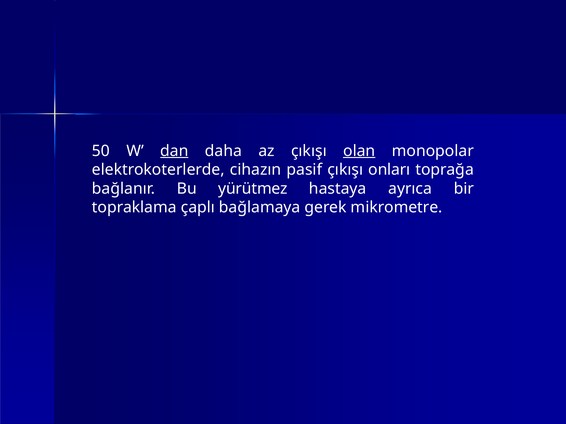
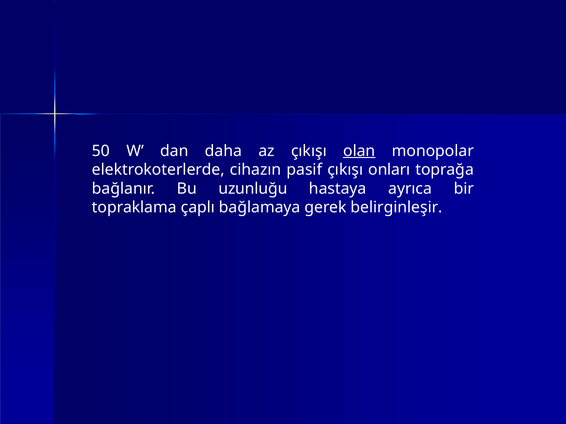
dan underline: present -> none
yürütmez: yürütmez -> uzunluğu
mikrometre: mikrometre -> belirginleşir
